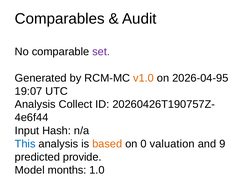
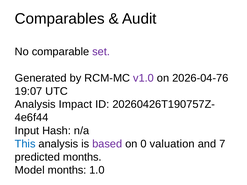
v1.0 colour: orange -> purple
2026-04-95: 2026-04-95 -> 2026-04-76
Collect: Collect -> Impact
based colour: orange -> purple
9: 9 -> 7
predicted provide: provide -> months
